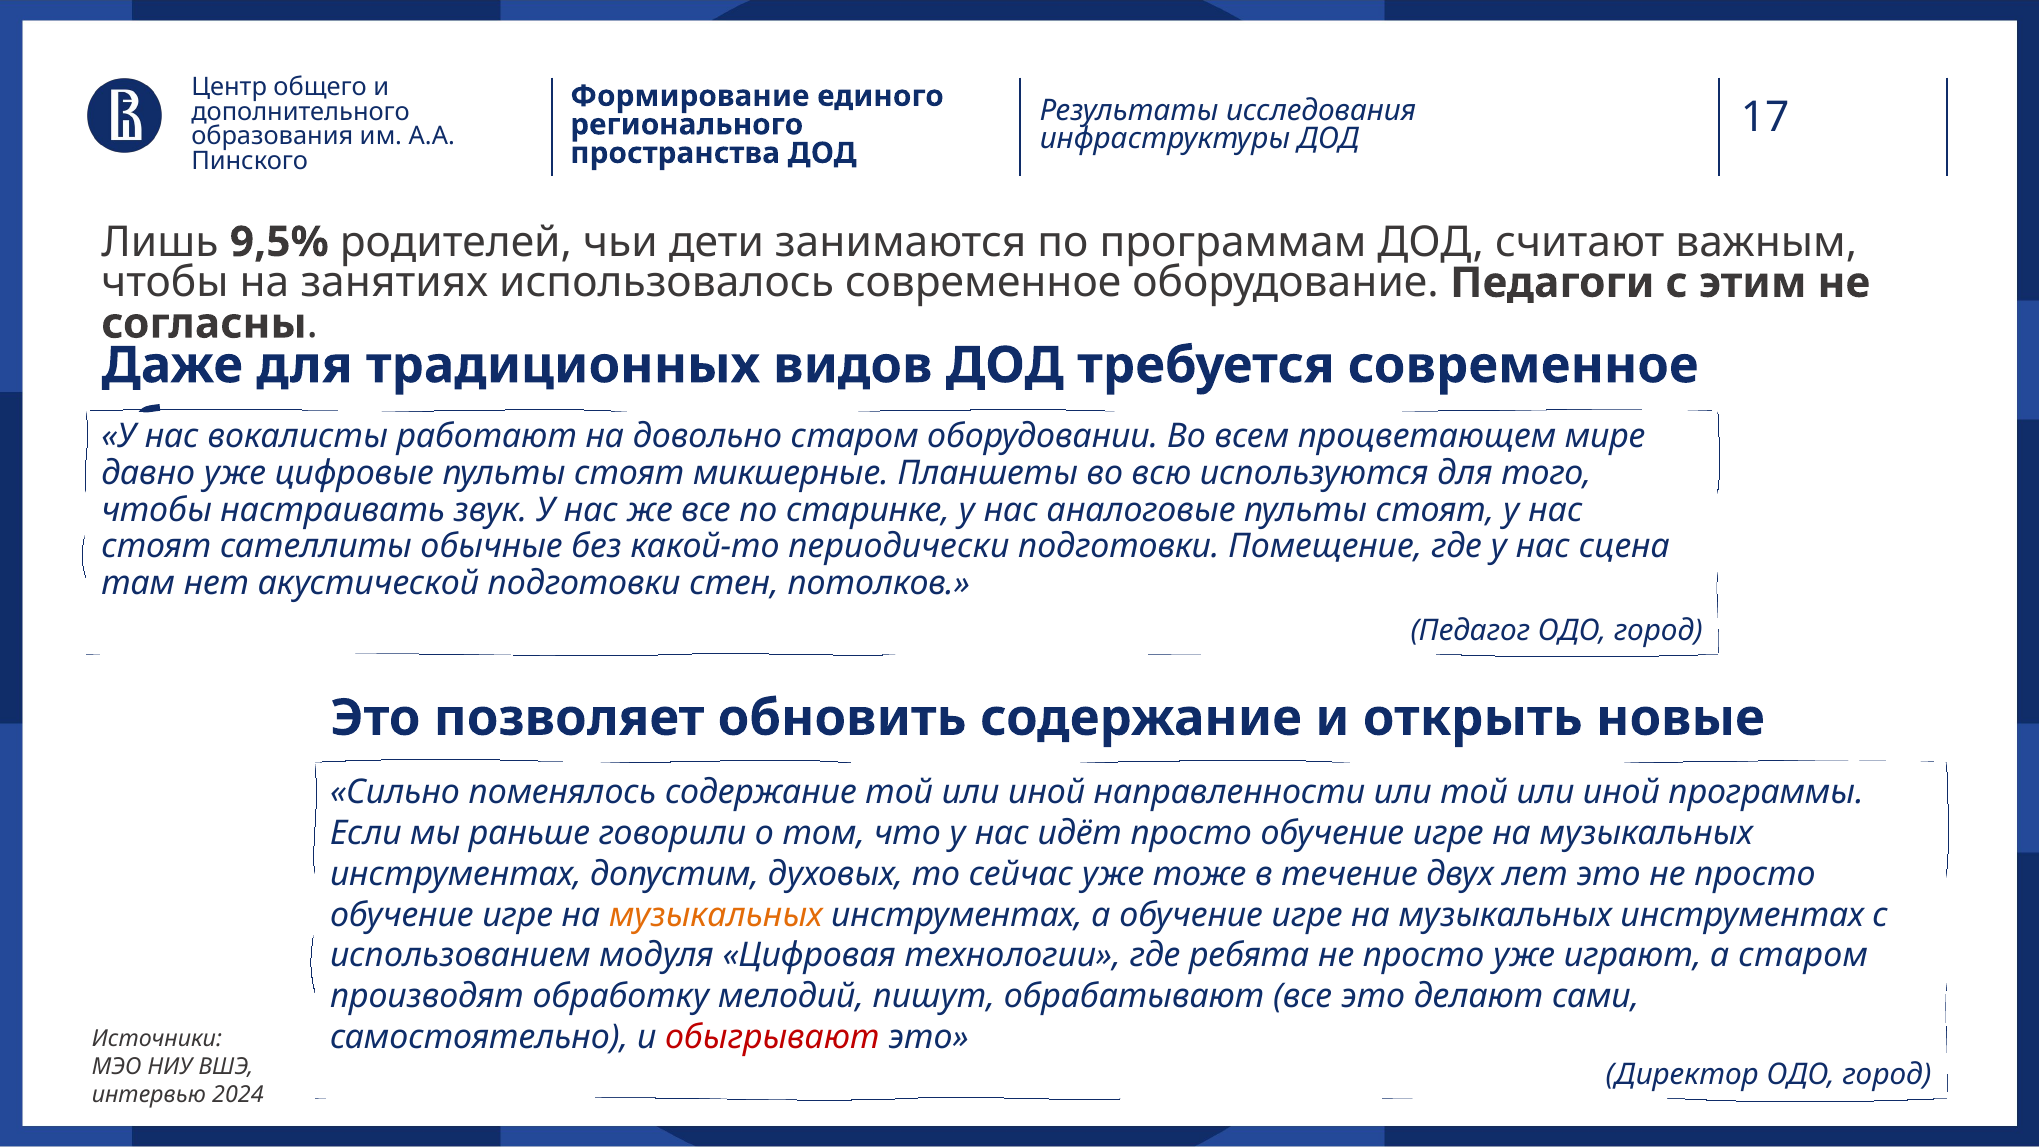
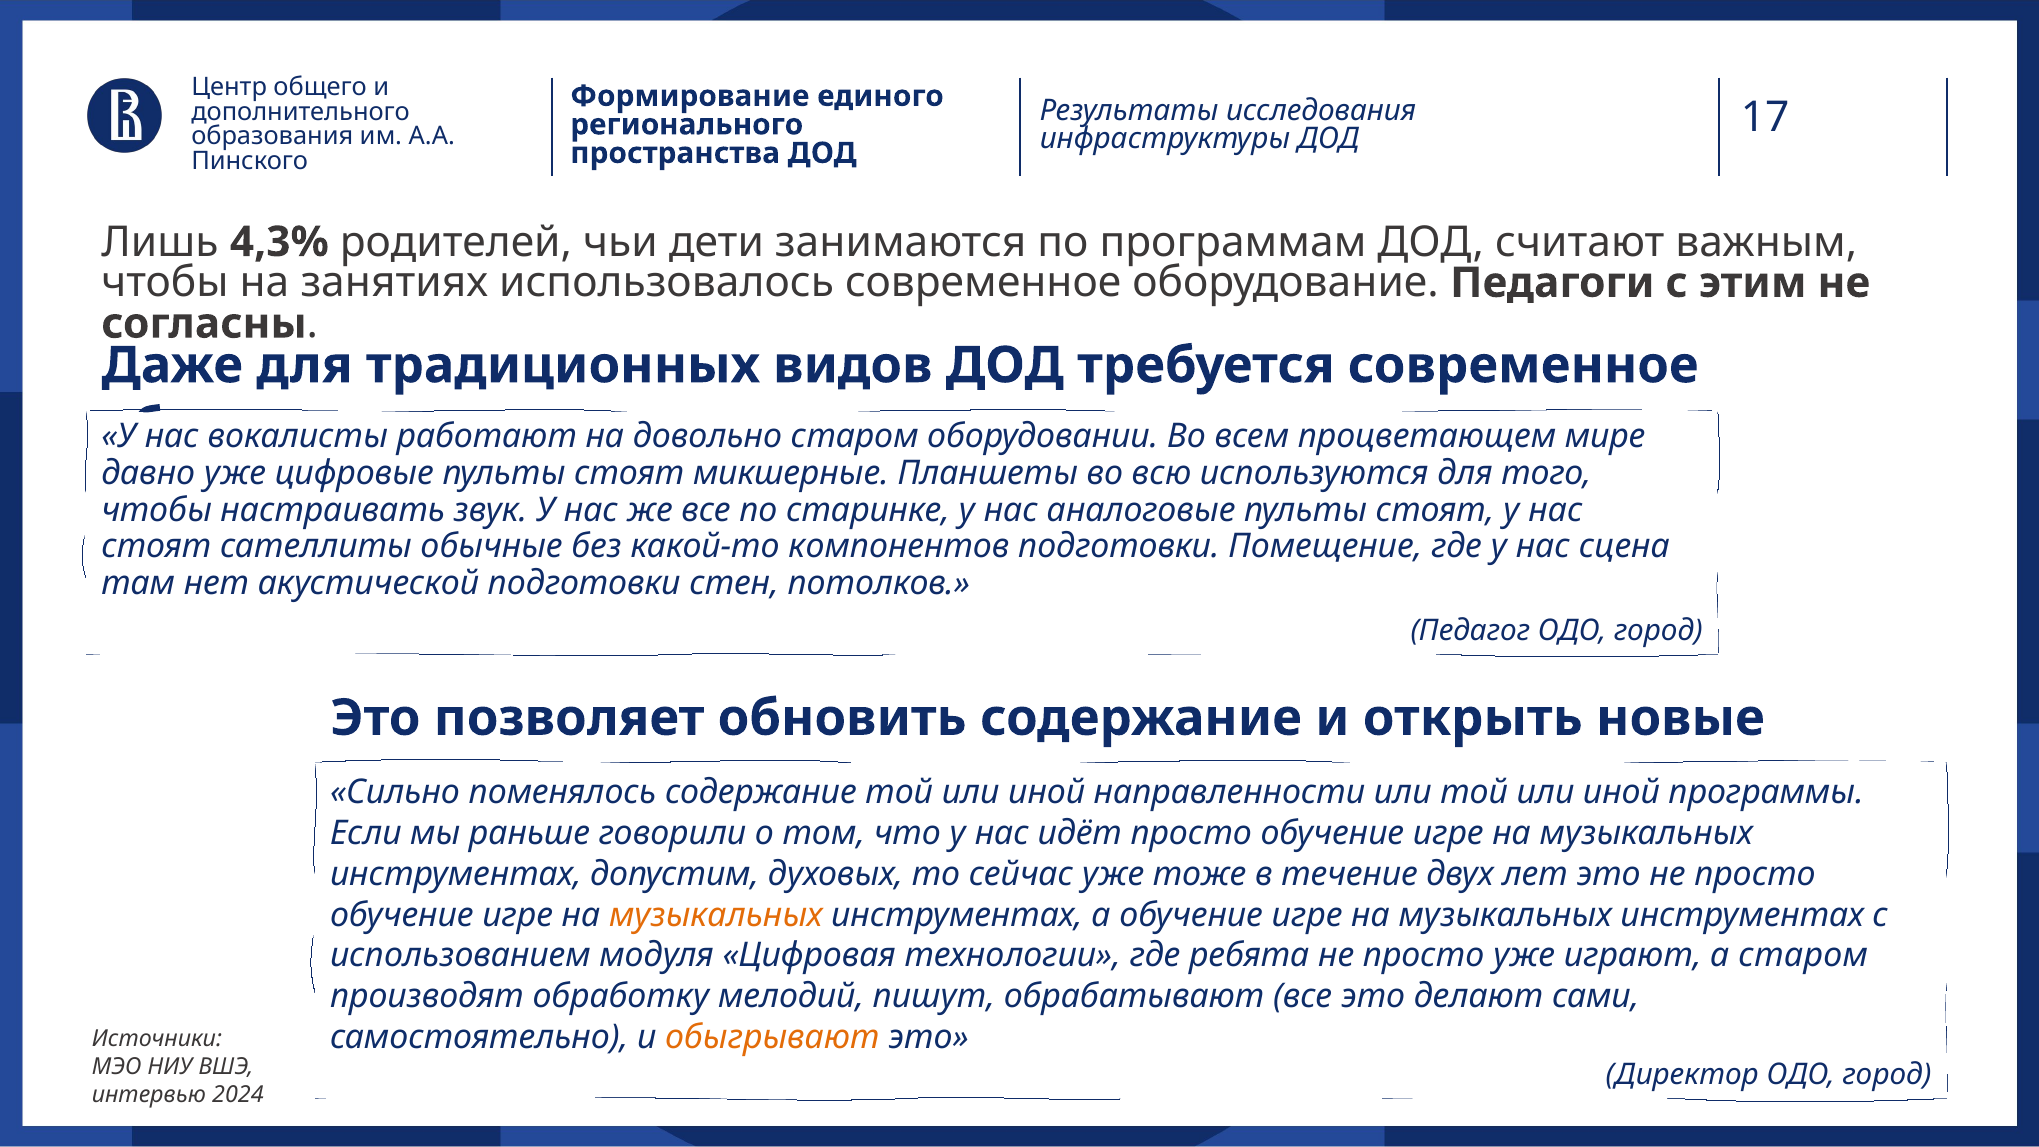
9,5%: 9,5% -> 4,3%
периодически: периодически -> компонентов
обыгрывают colour: red -> orange
